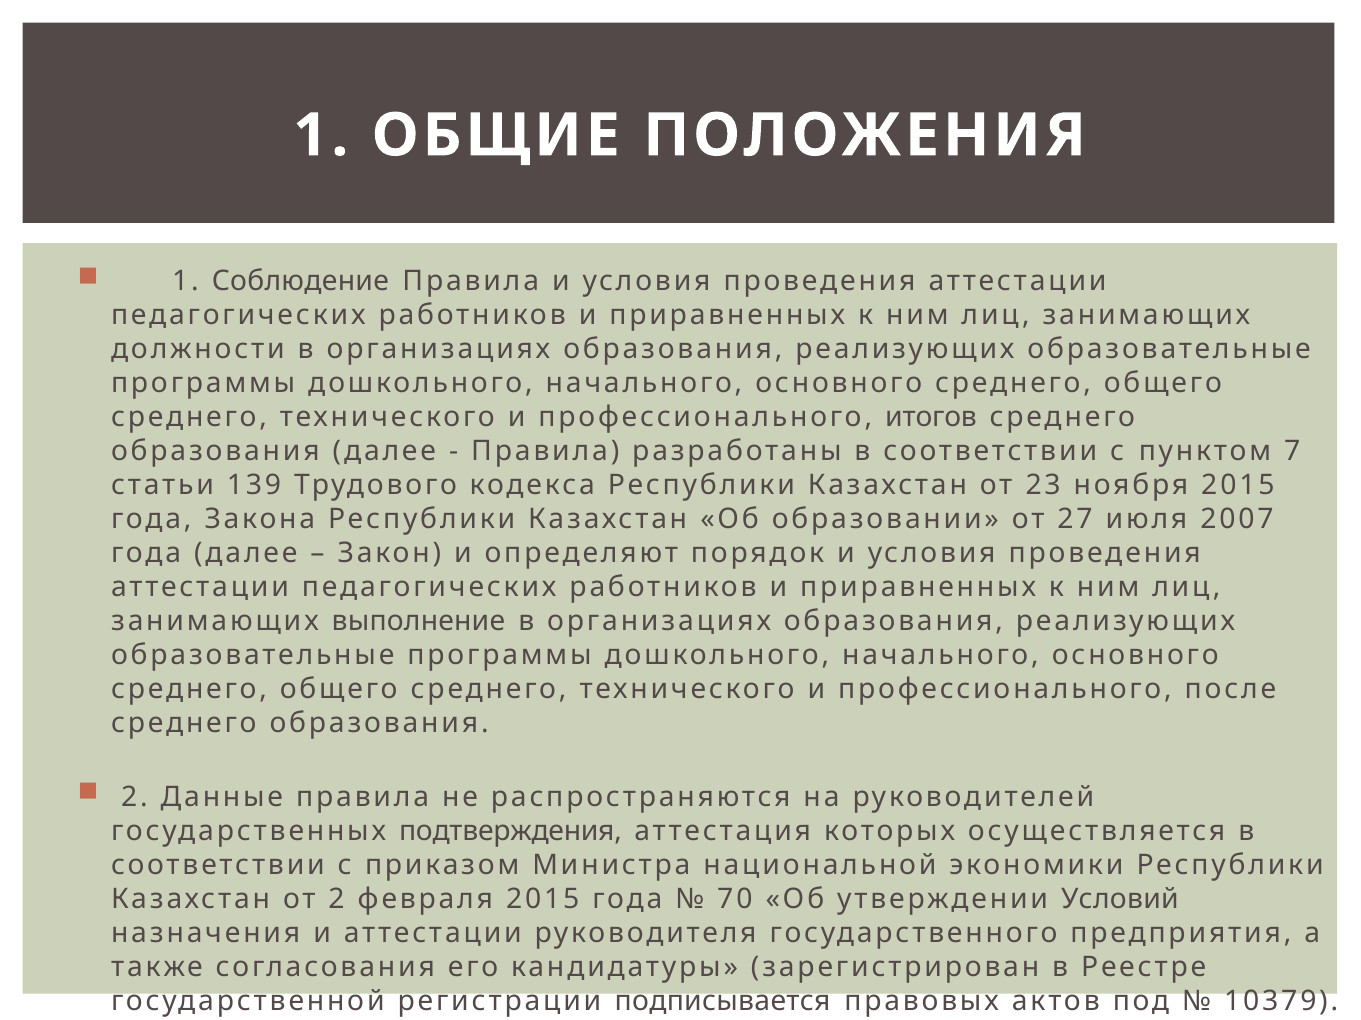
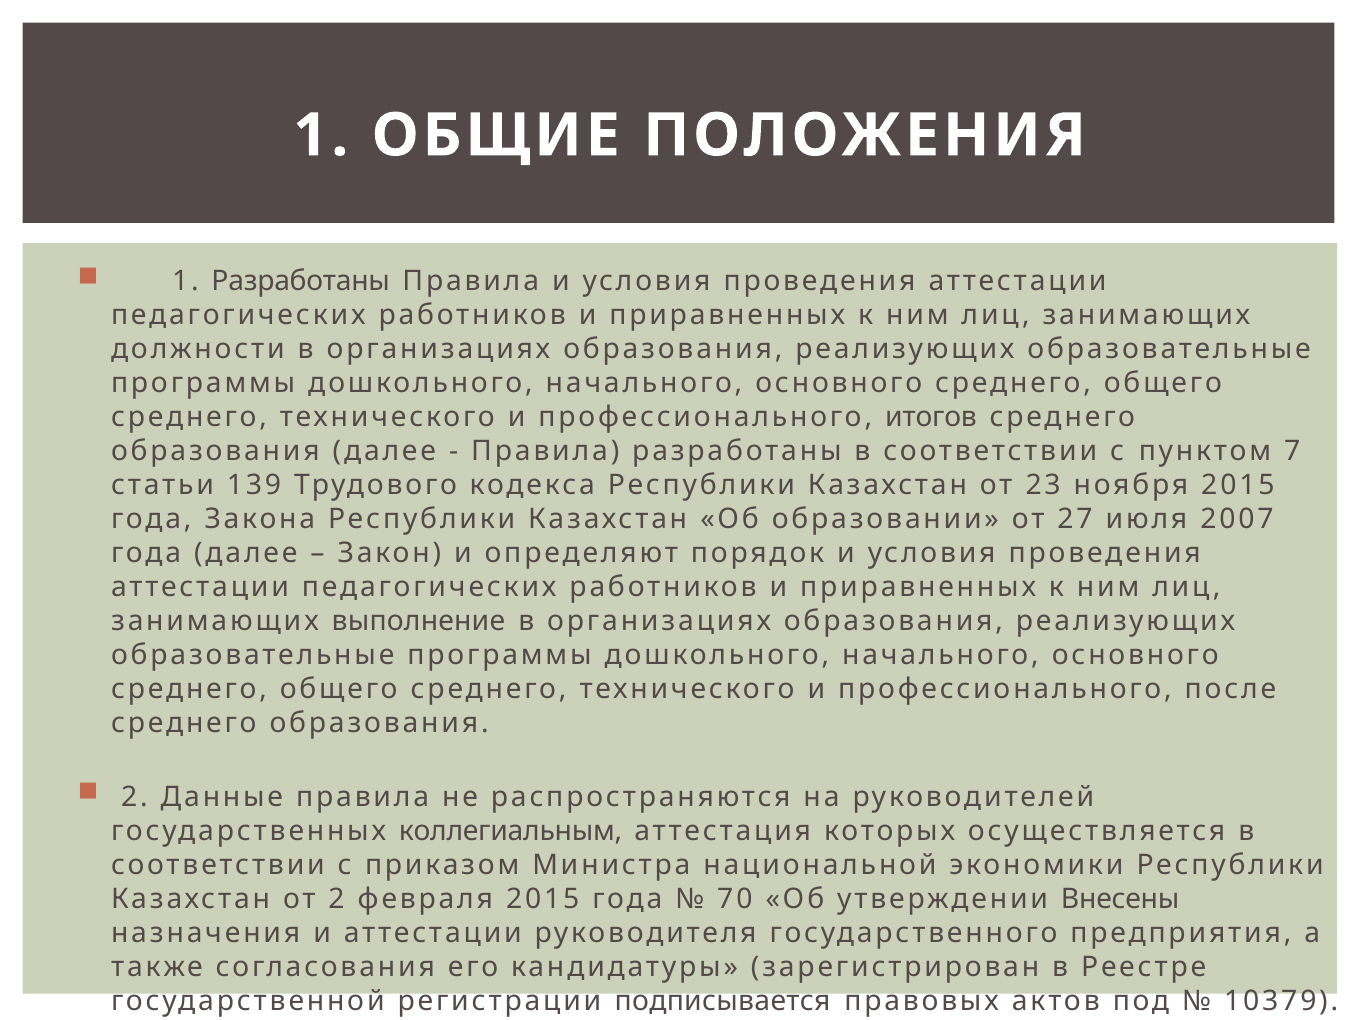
1 Соблюдение: Соблюдение -> Разработаны
подтверждения: подтверждения -> коллегиальным
Условий: Условий -> Внесены
